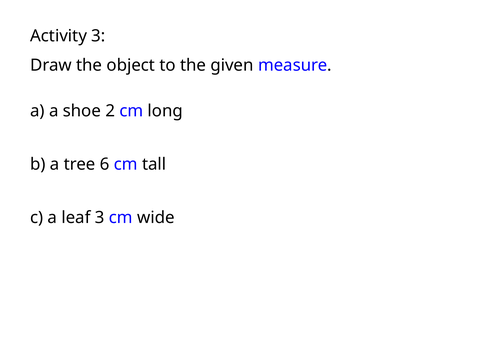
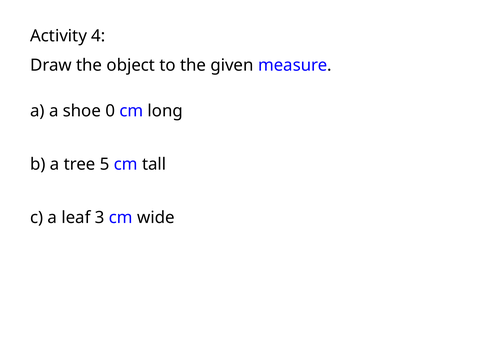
Activity 3: 3 -> 4
2: 2 -> 0
6: 6 -> 5
